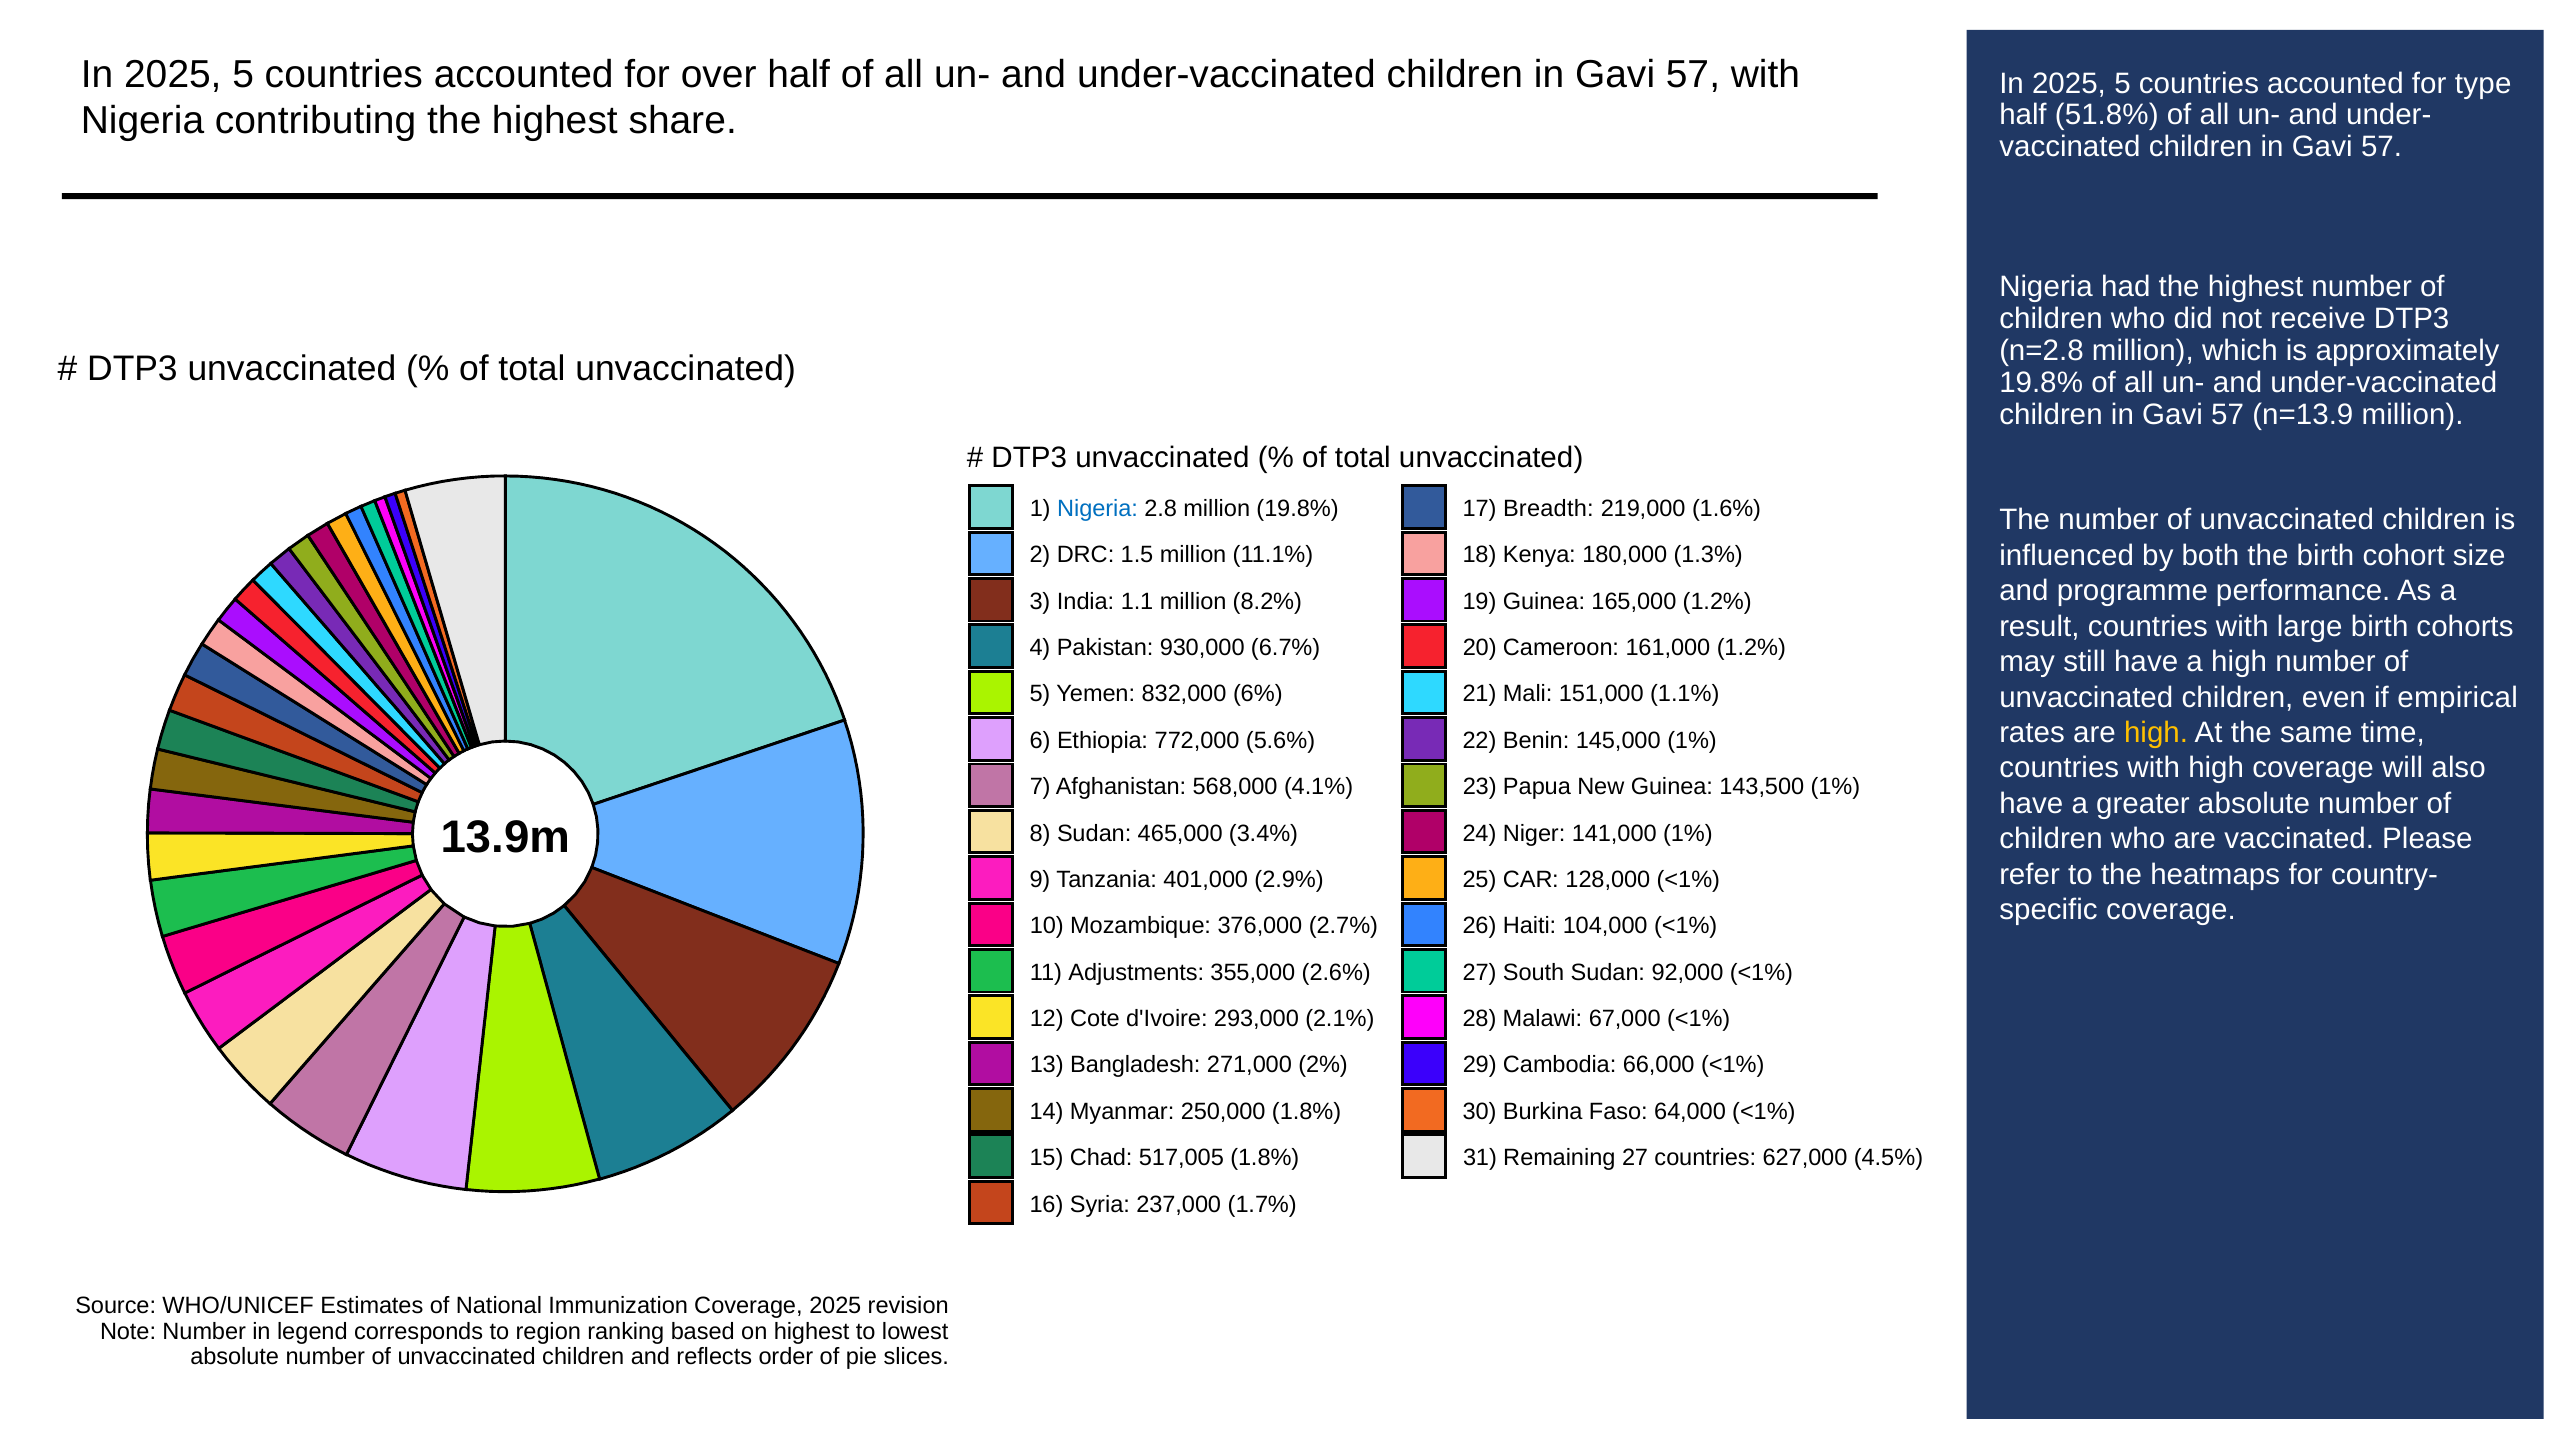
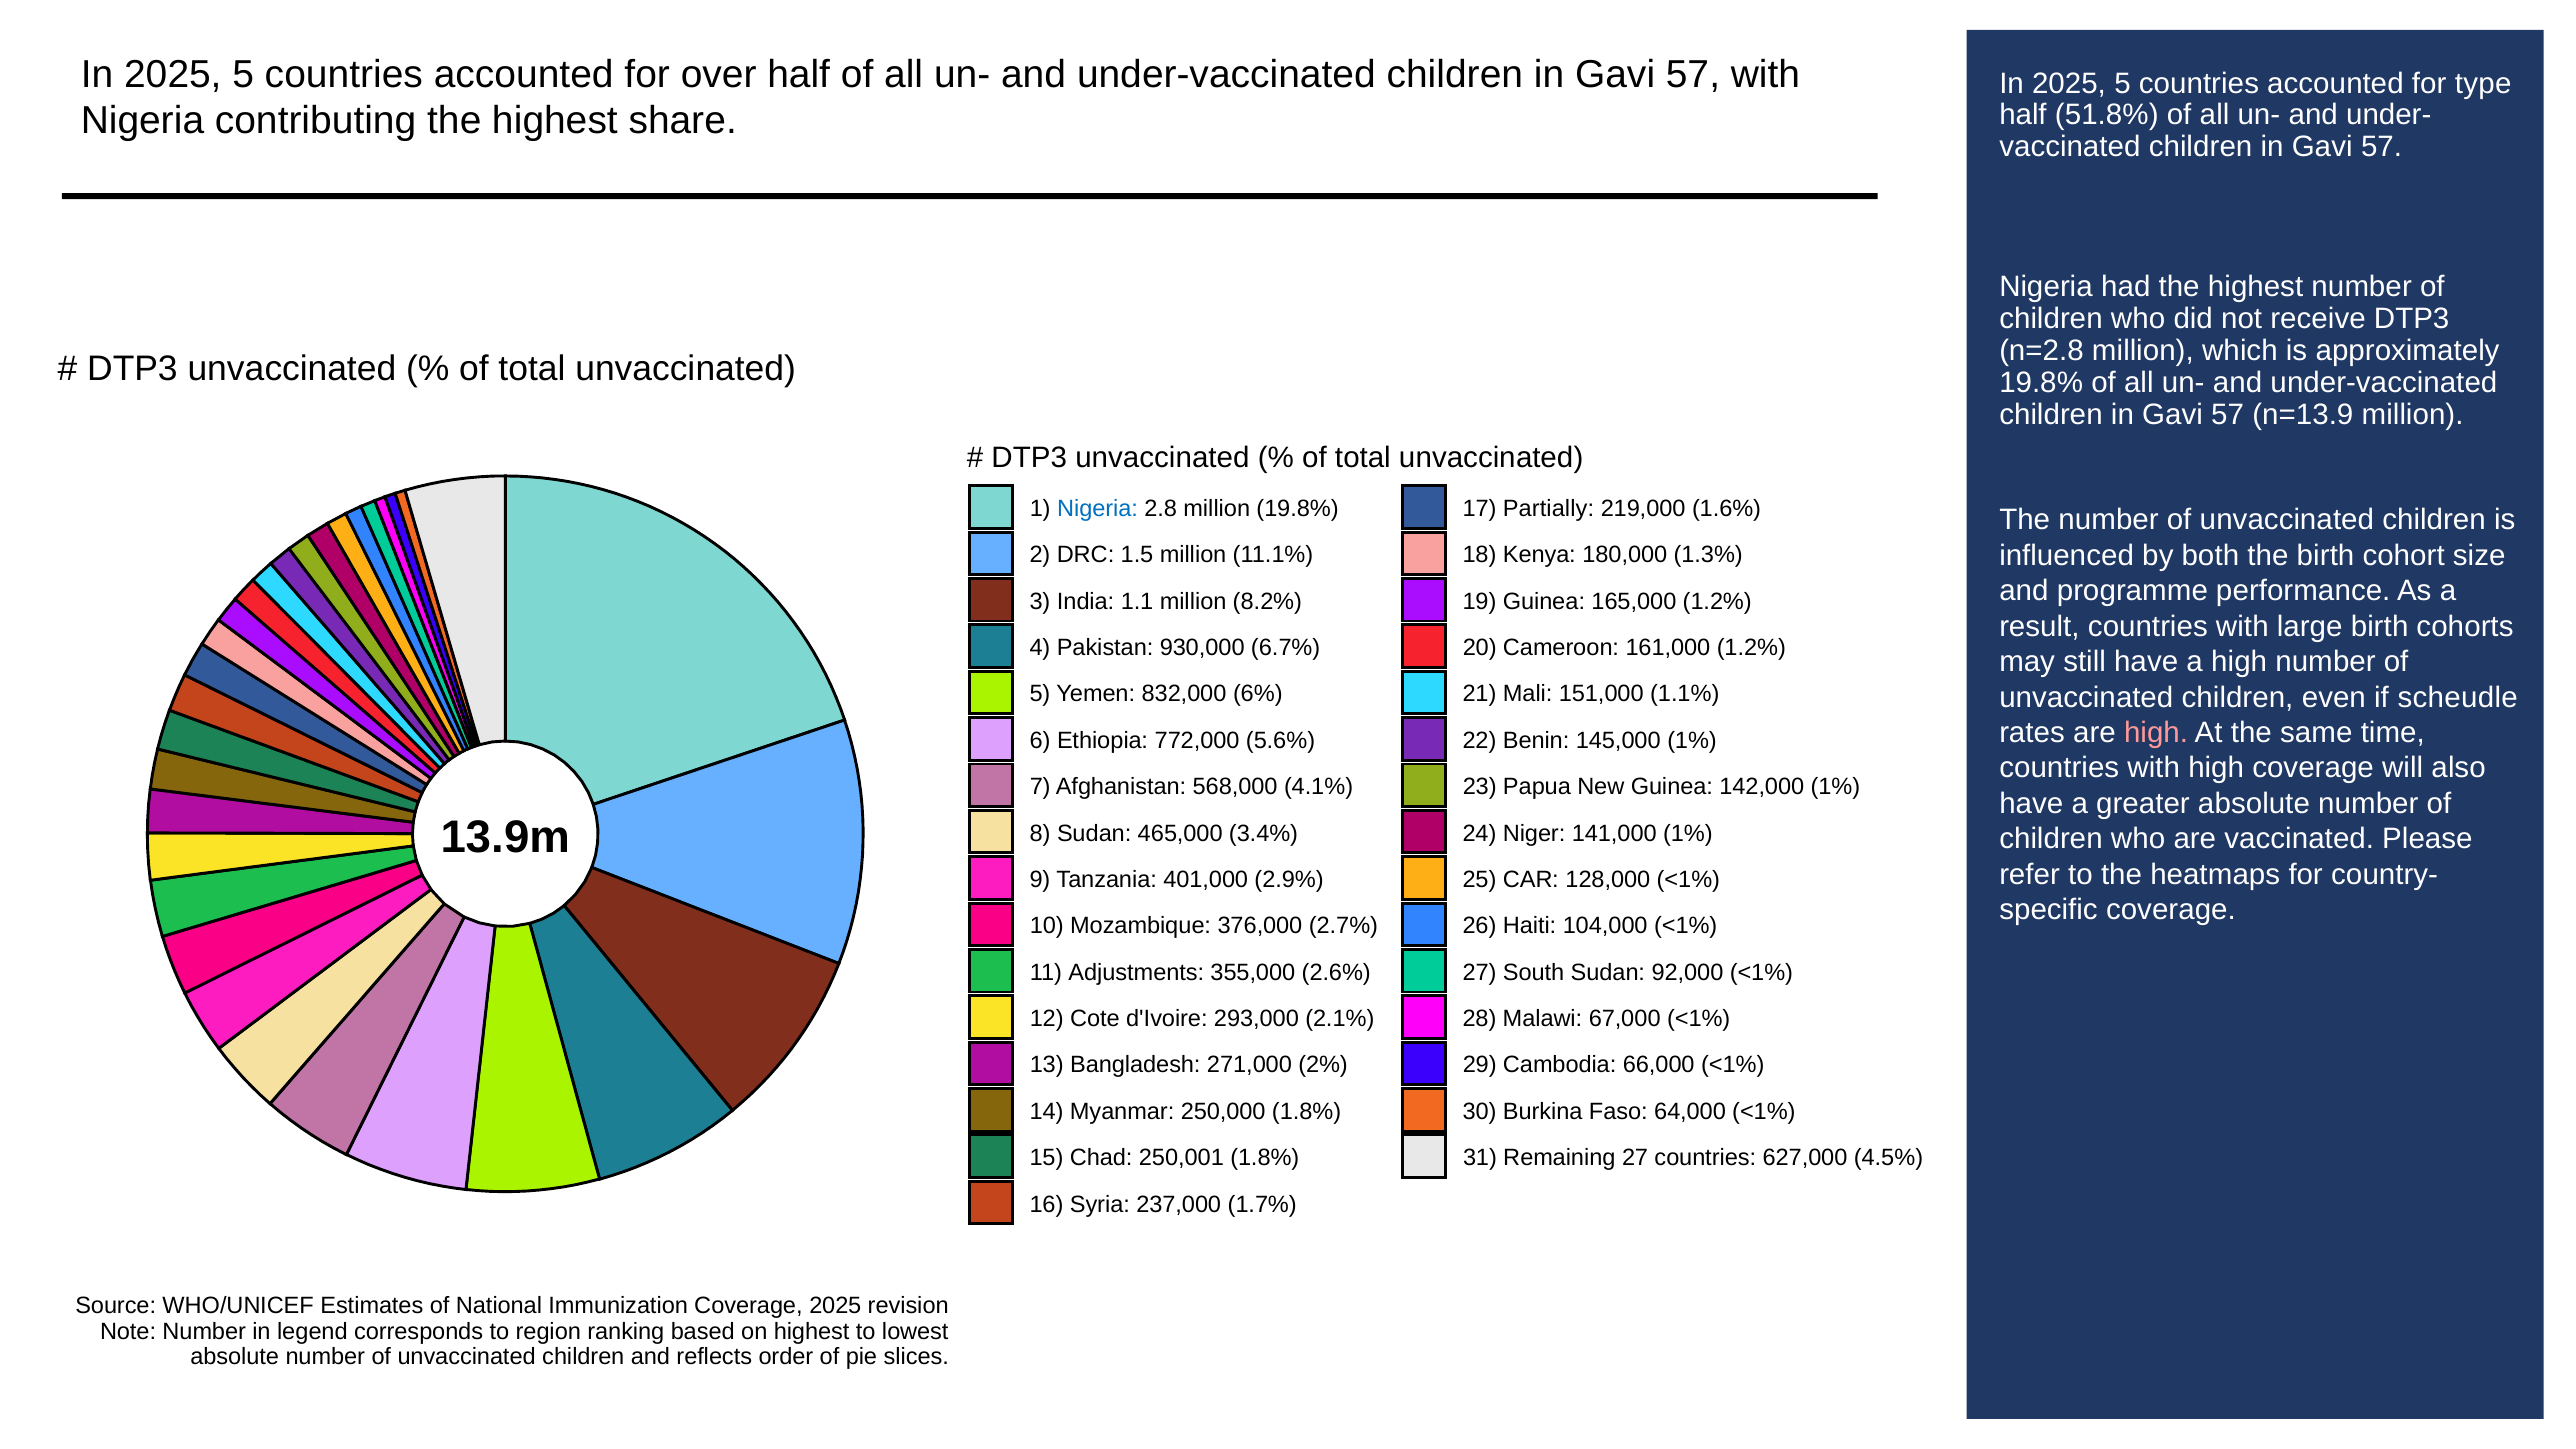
Breadth: Breadth -> Partially
empirical: empirical -> scheudle
high at (2156, 733) colour: yellow -> pink
143,500: 143,500 -> 142,000
517,005: 517,005 -> 250,001
